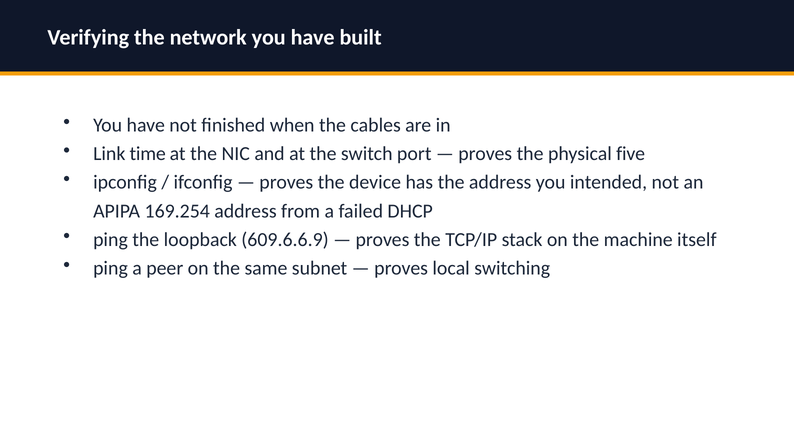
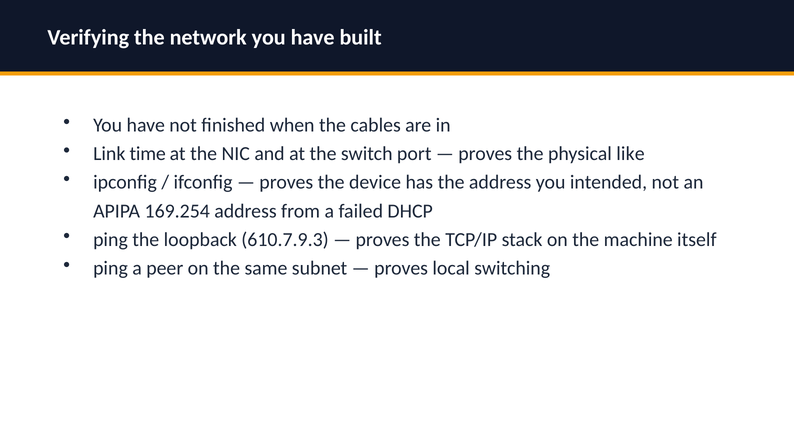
five: five -> like
609.6.6.9: 609.6.6.9 -> 610.7.9.3
